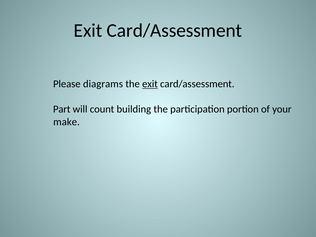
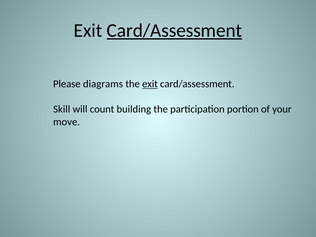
Card/Assessment at (174, 31) underline: none -> present
Part: Part -> Skill
make: make -> move
